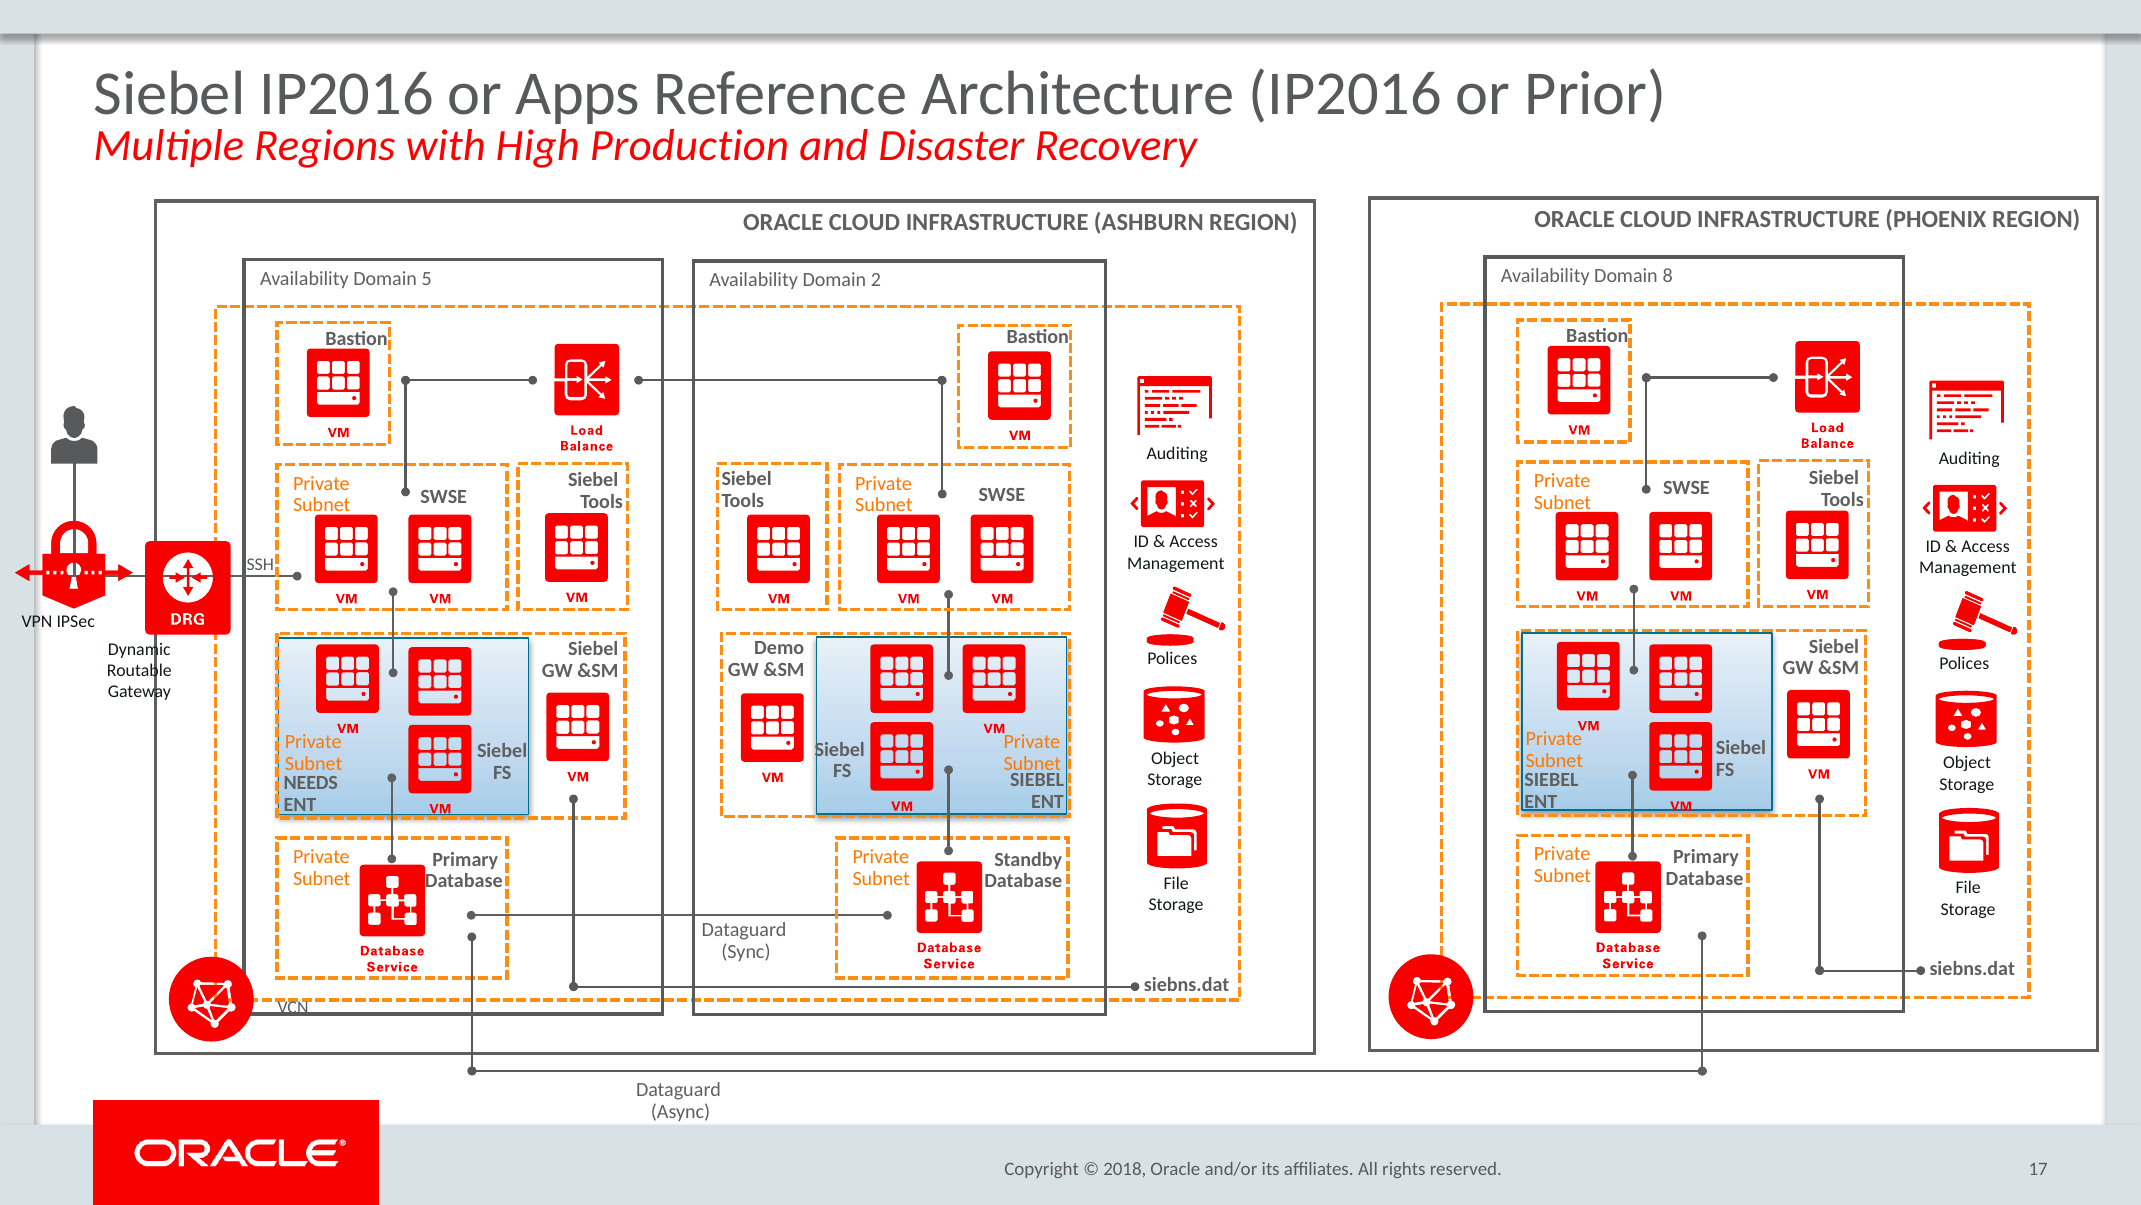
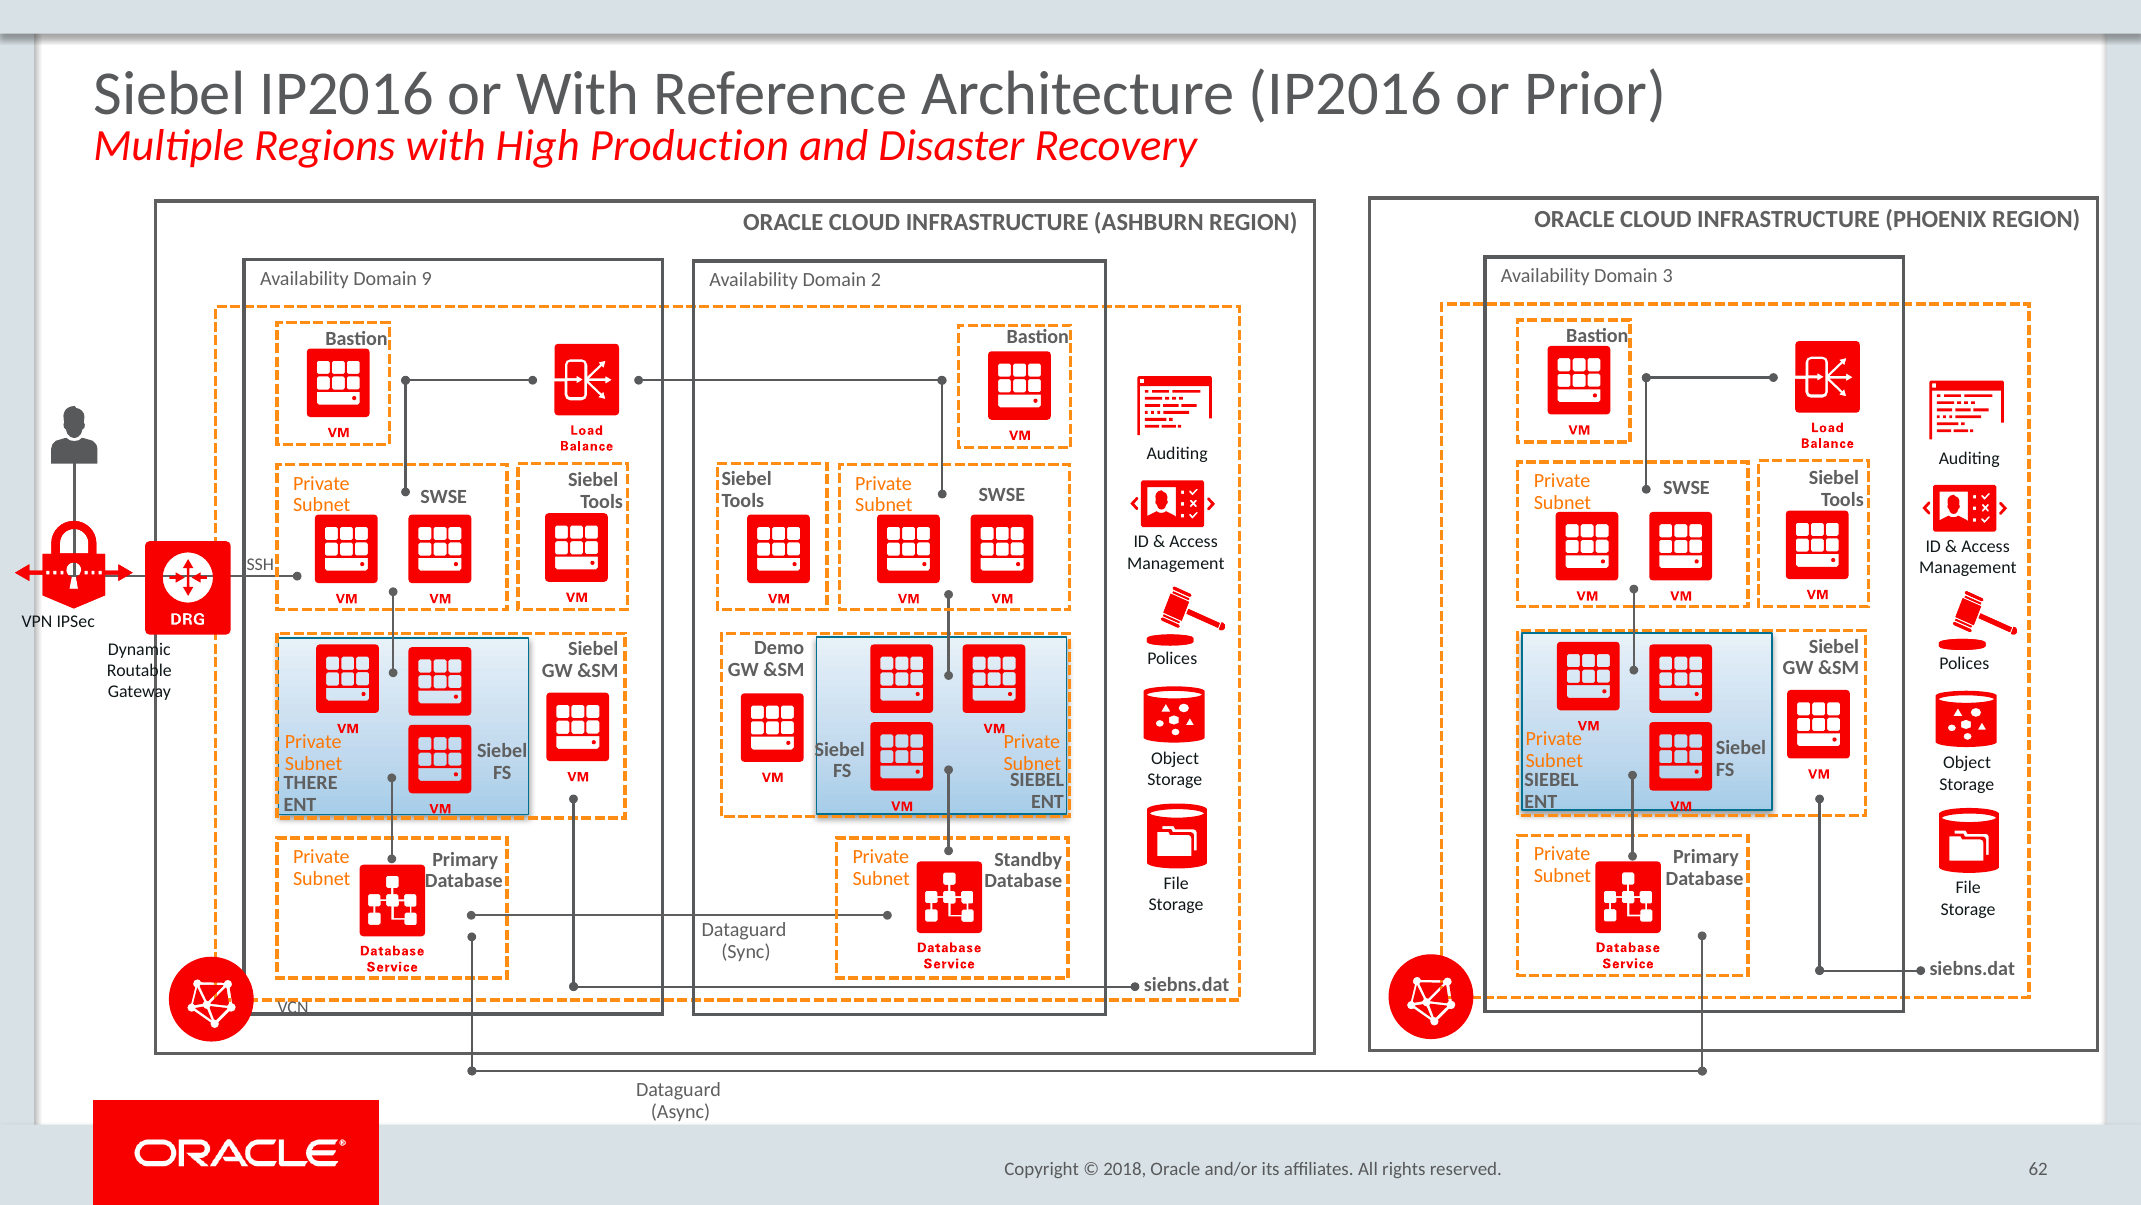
or Apps: Apps -> With
8: 8 -> 3
5: 5 -> 9
NEEDS: NEEDS -> THERE
17: 17 -> 62
